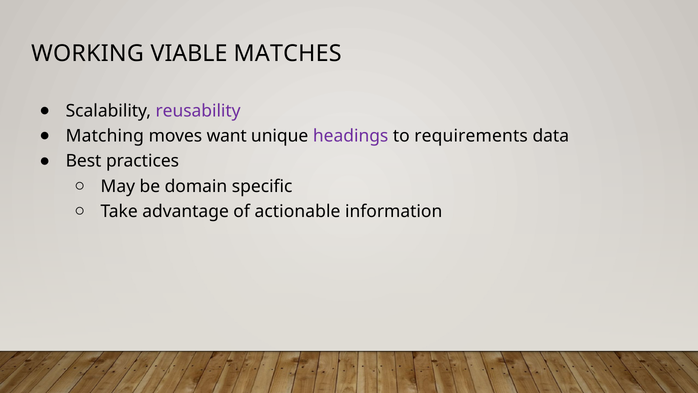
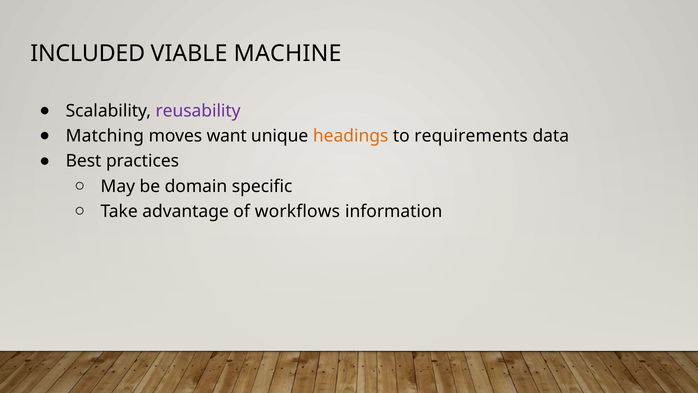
WORKING: WORKING -> INCLUDED
MATCHES: MATCHES -> MACHINE
headings colour: purple -> orange
actionable: actionable -> workflows
